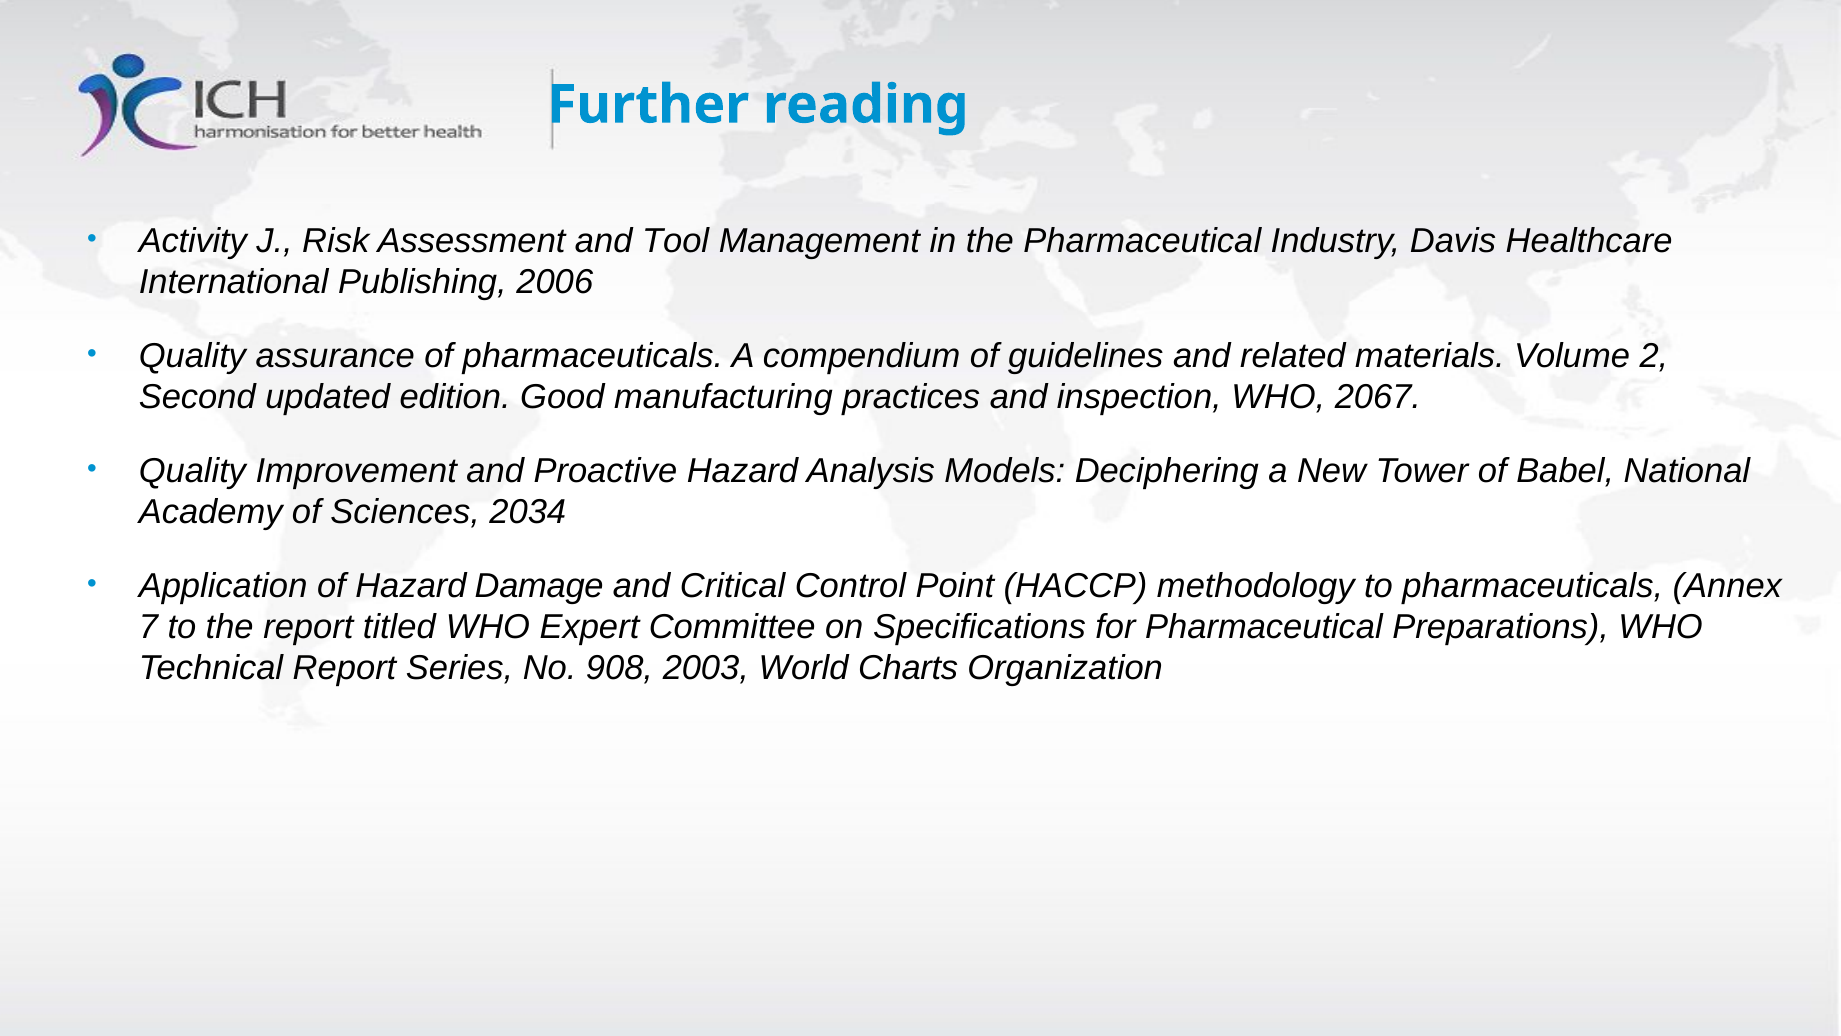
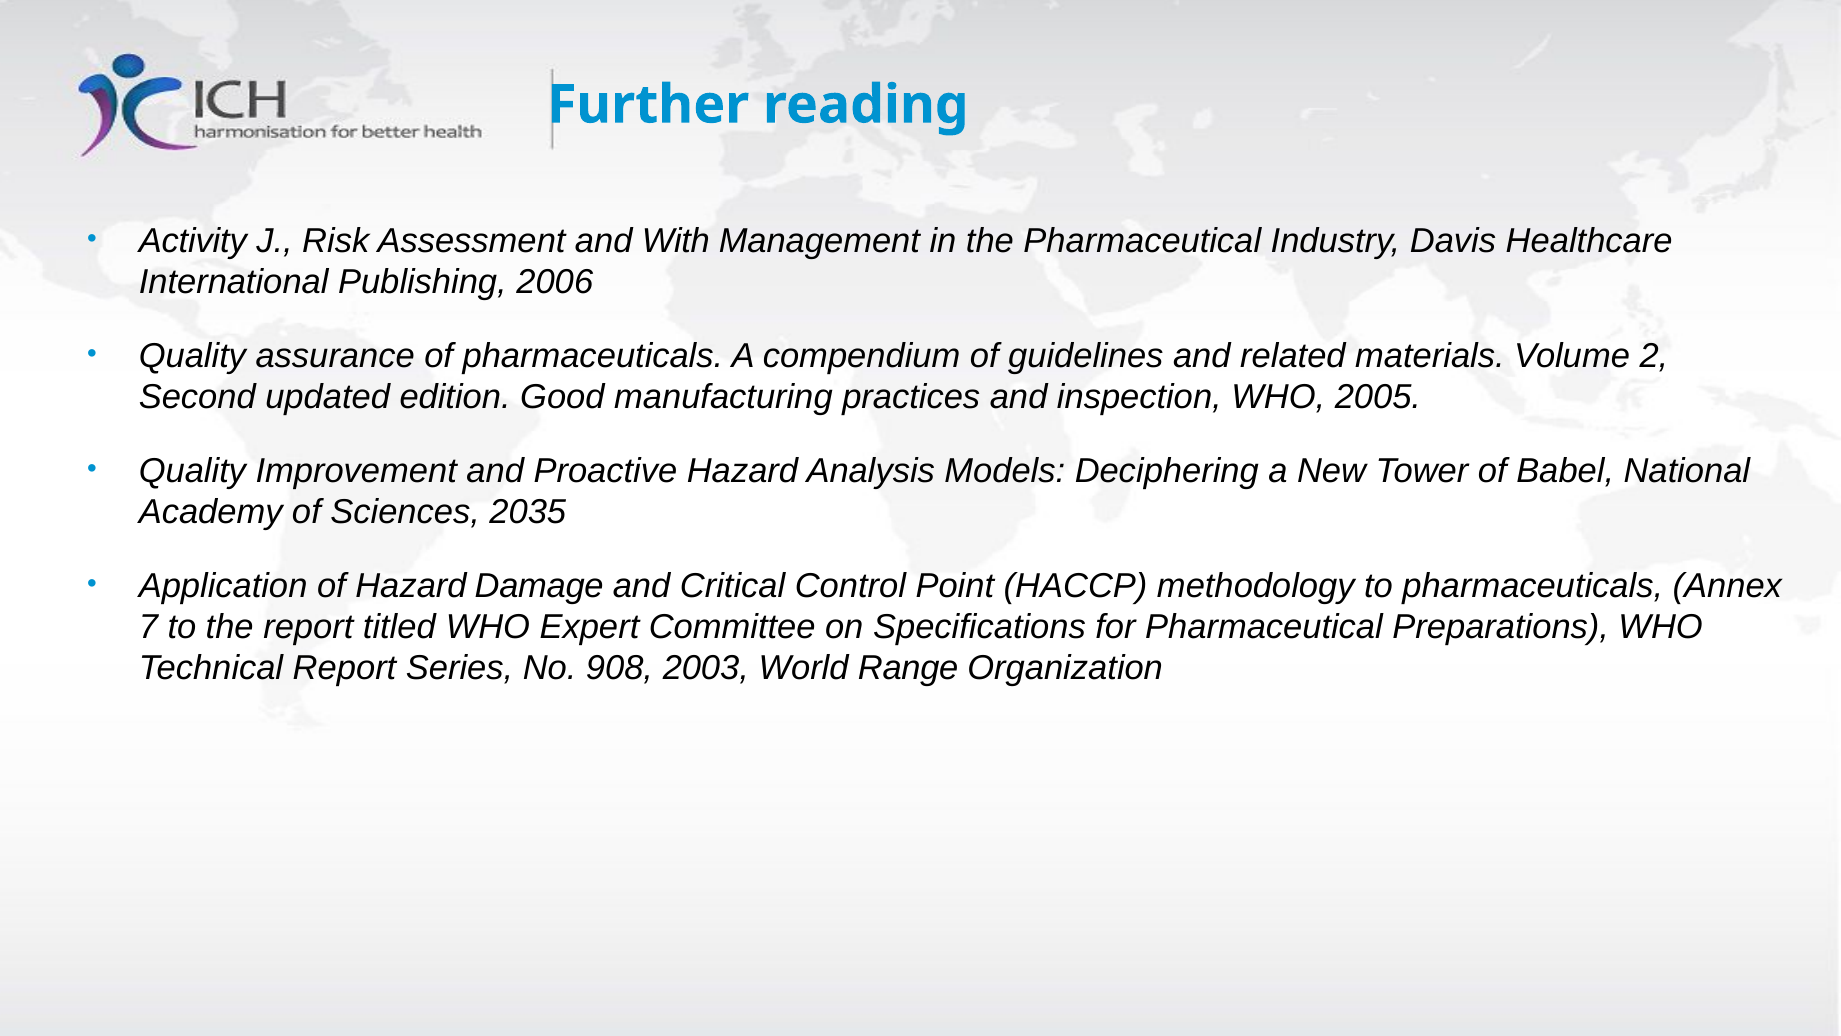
Tool: Tool -> With
2067: 2067 -> 2005
2034: 2034 -> 2035
Charts: Charts -> Range
